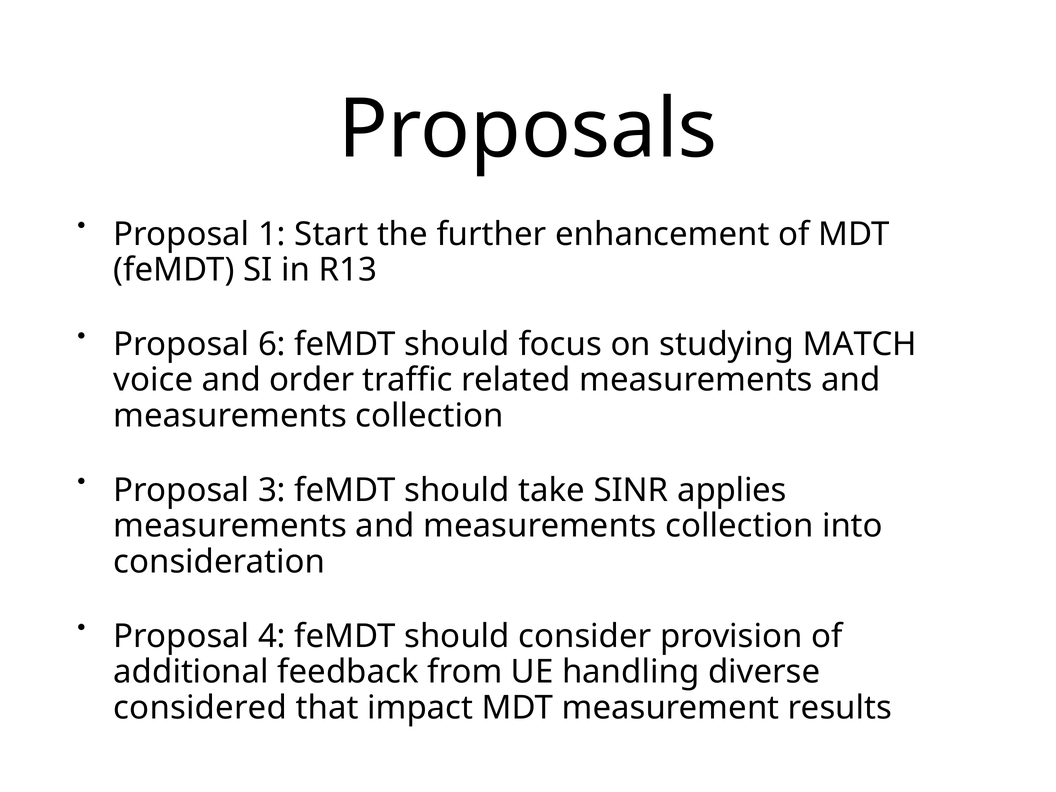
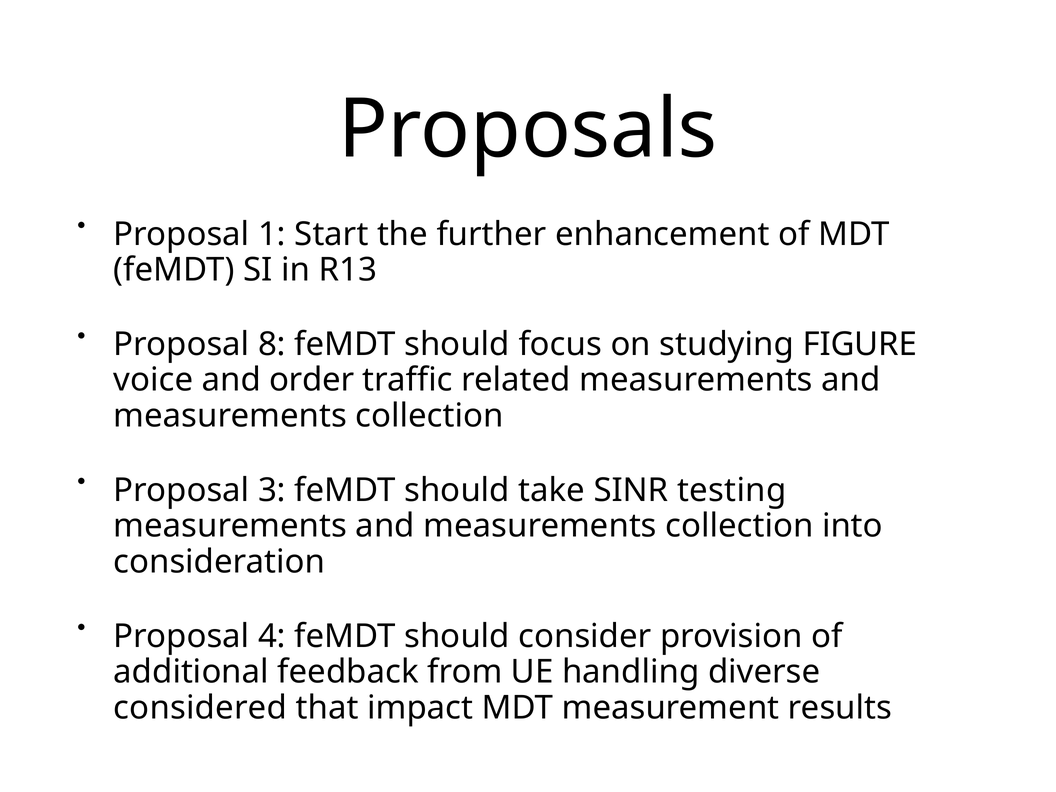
6: 6 -> 8
MATCH: MATCH -> FIGURE
applies: applies -> testing
